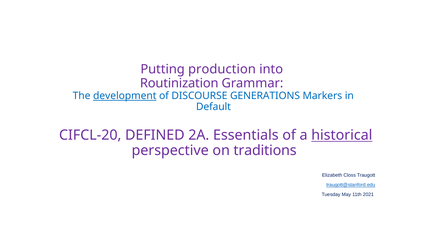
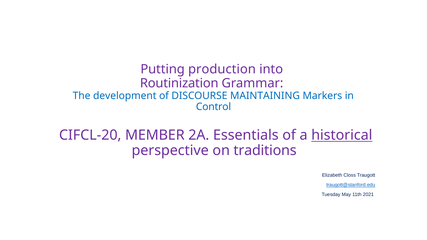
development underline: present -> none
GENERATIONS: GENERATIONS -> MAINTAINING
Default: Default -> Control
DEFINED: DEFINED -> MEMBER
